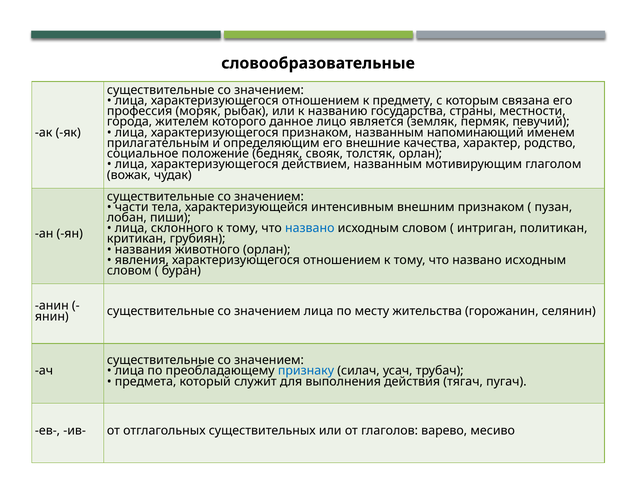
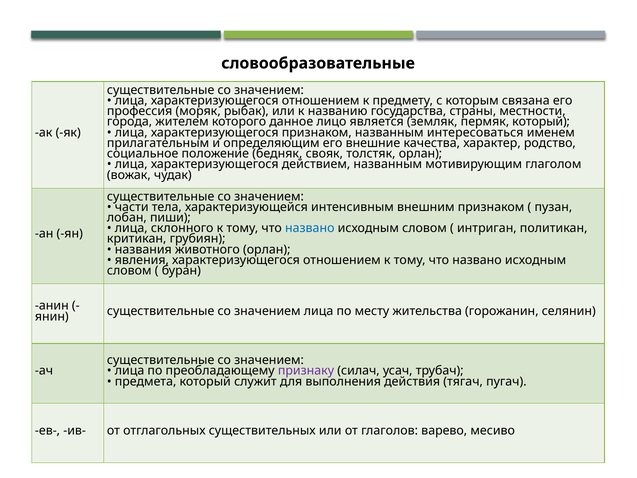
пермяк певучий: певучий -> который
напоминающий: напоминающий -> интересоваться
признаку colour: blue -> purple
